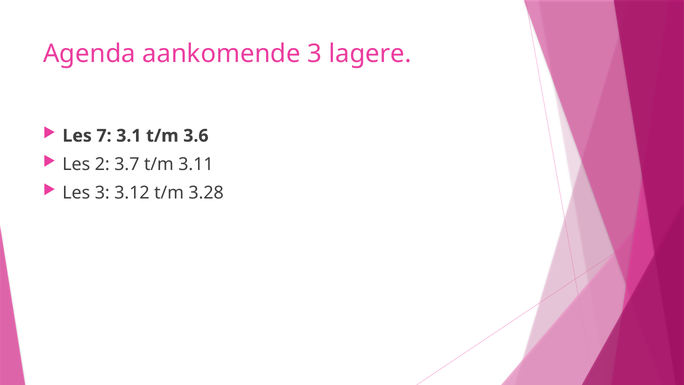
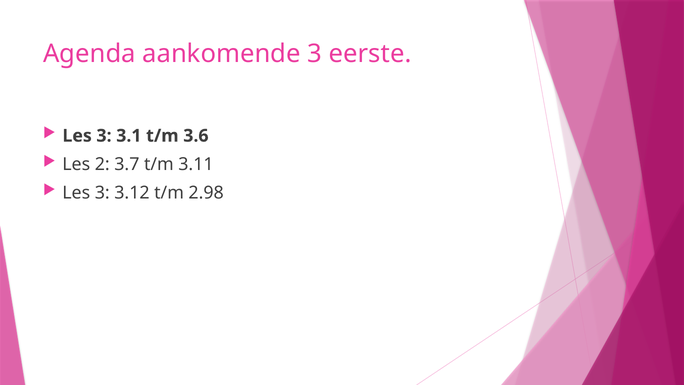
lagere: lagere -> eerste
7 at (104, 136): 7 -> 3
3.28: 3.28 -> 2.98
